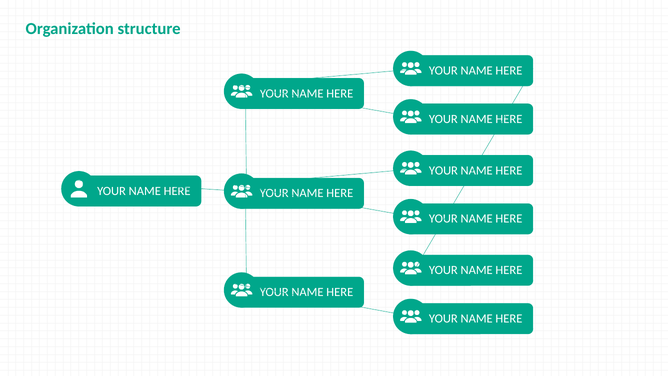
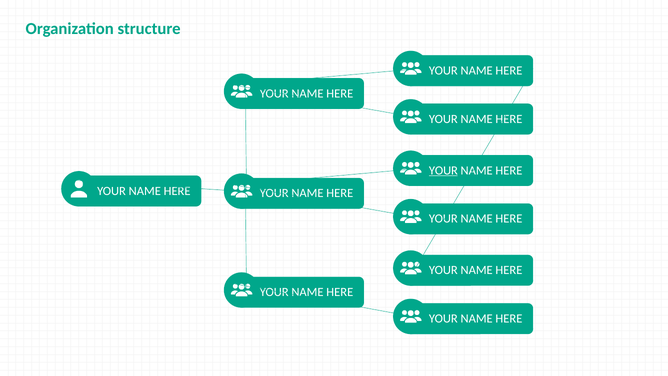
YOUR at (443, 170) underline: none -> present
